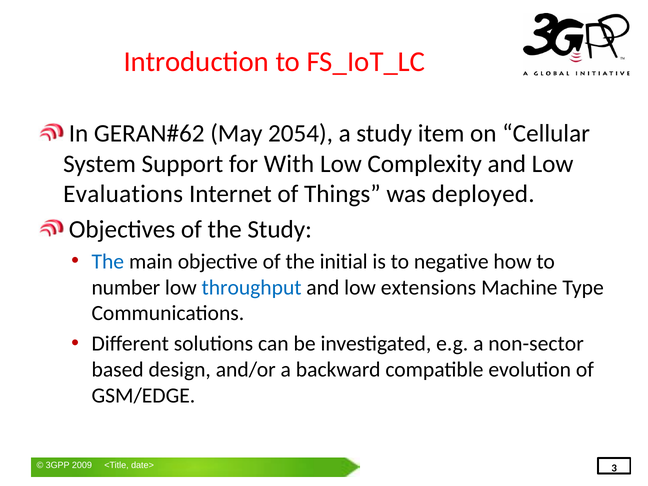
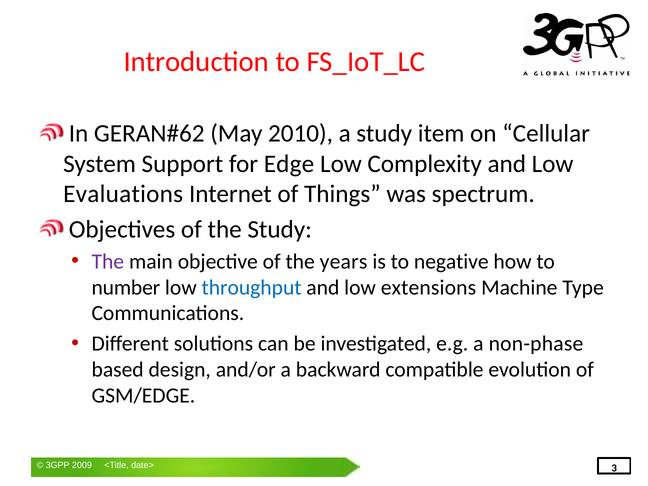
2054: 2054 -> 2010
With: With -> Edge
deployed: deployed -> spectrum
The at (108, 262) colour: blue -> purple
initial: initial -> years
non-sector: non-sector -> non-phase
